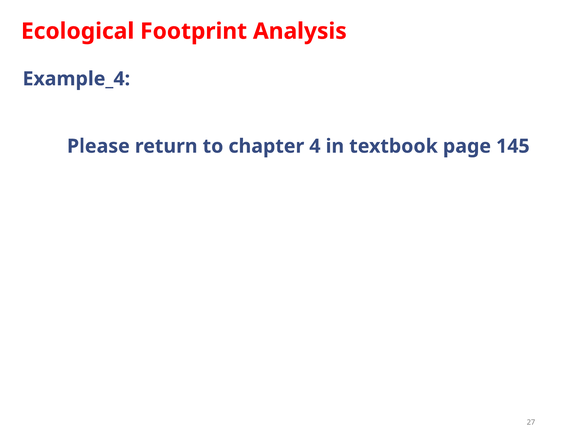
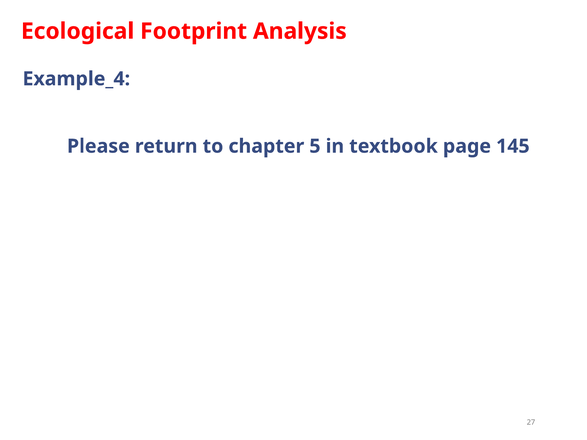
4: 4 -> 5
